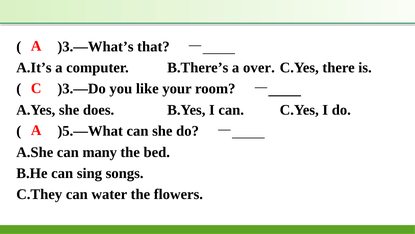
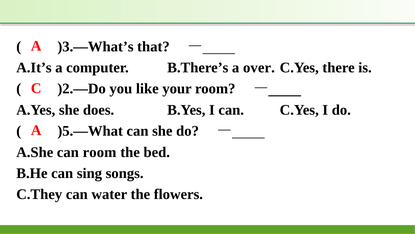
)3.—Do: )3.—Do -> )2.—Do
can many: many -> room
